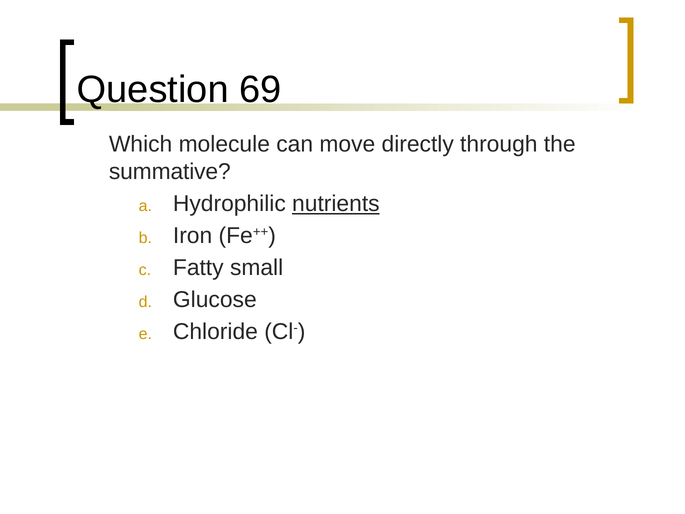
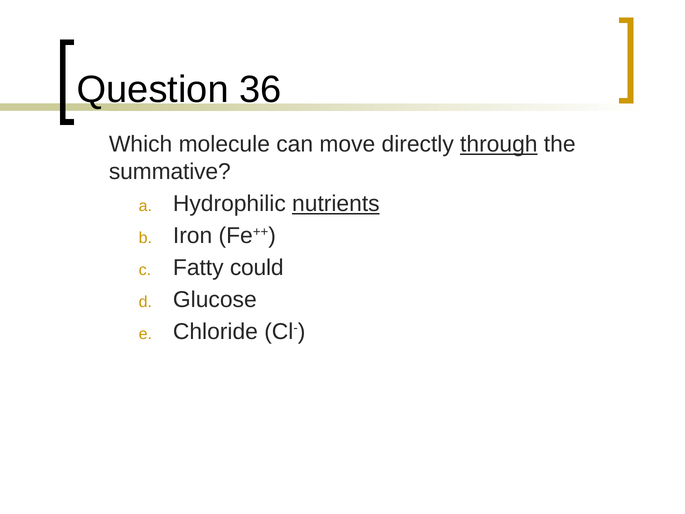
69: 69 -> 36
through underline: none -> present
small: small -> could
